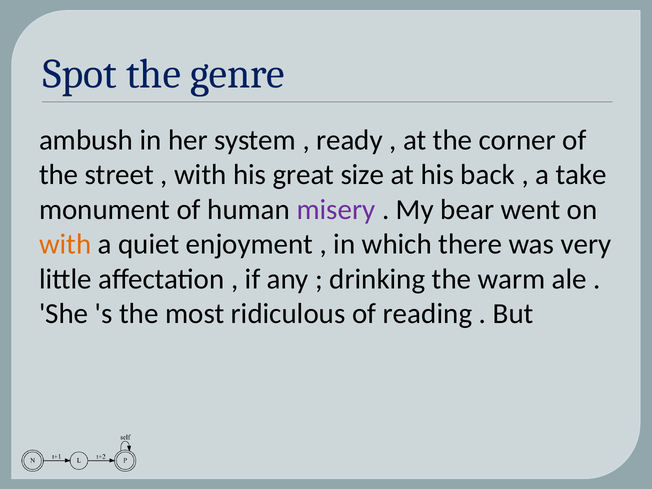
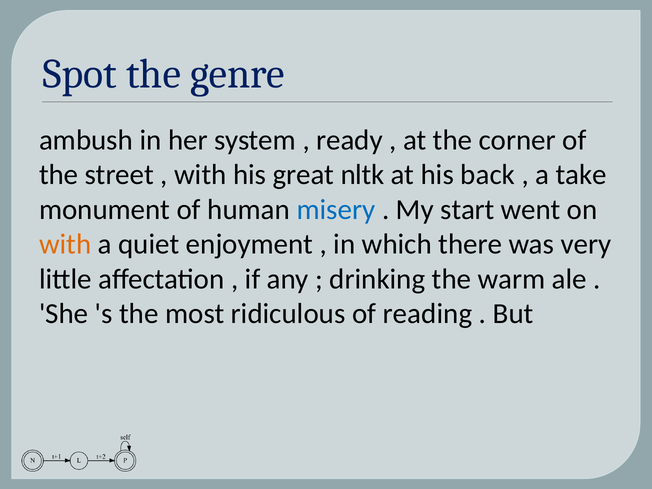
size: size -> nltk
misery colour: purple -> blue
bear: bear -> start
